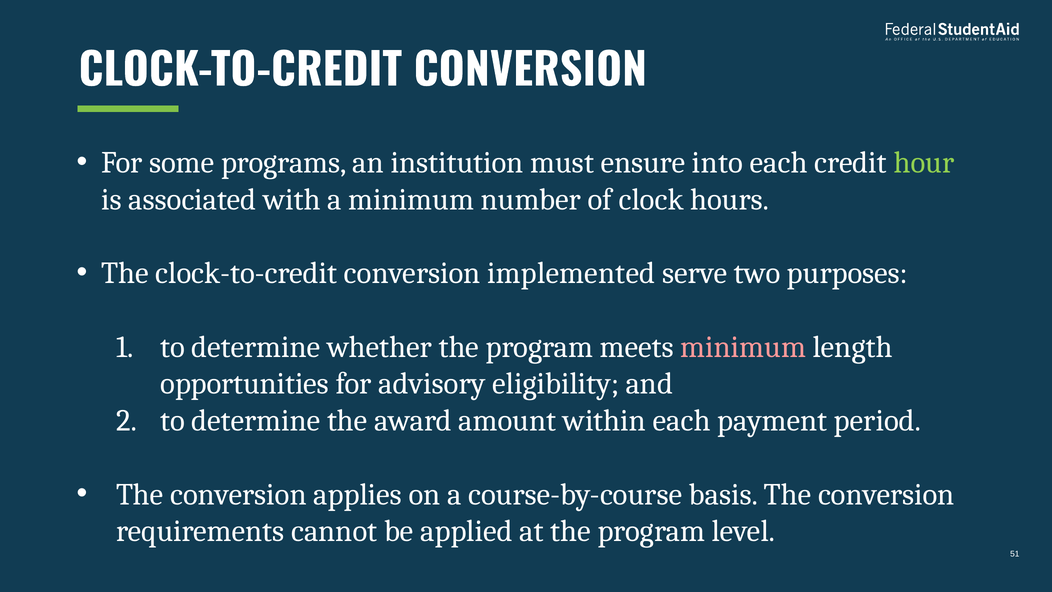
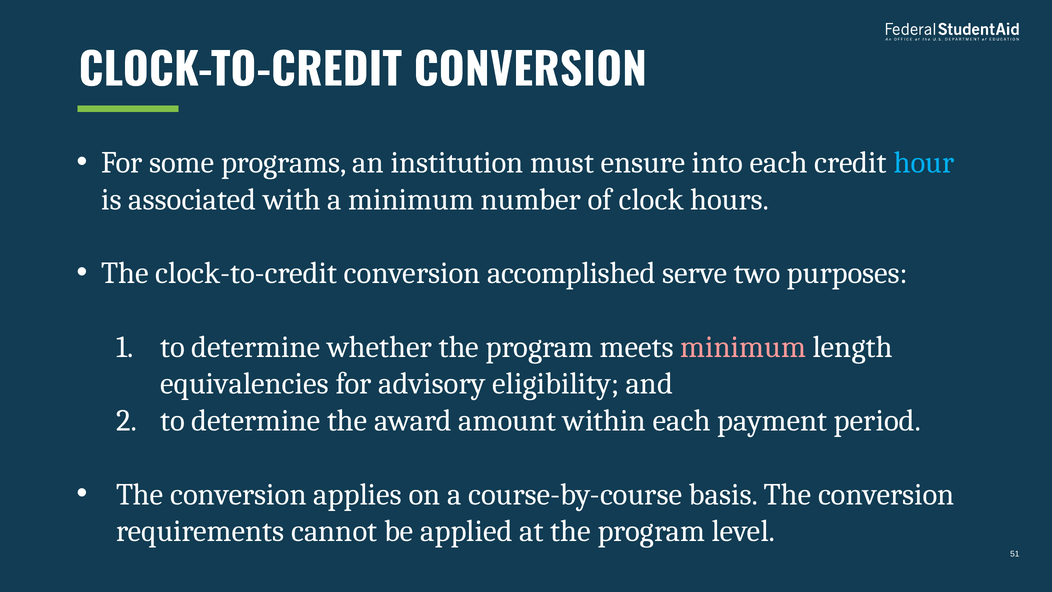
hour colour: light green -> light blue
implemented: implemented -> accomplished
opportunities: opportunities -> equivalencies
